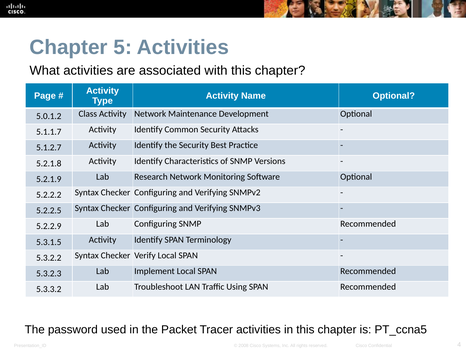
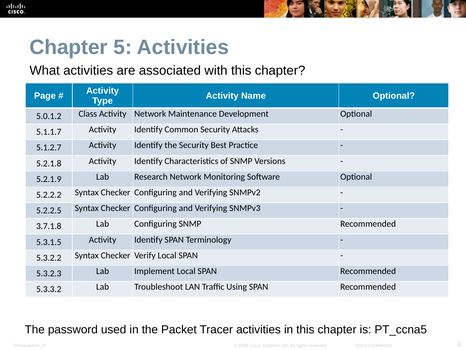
5.2.2.9: 5.2.2.9 -> 3.7.1.8
